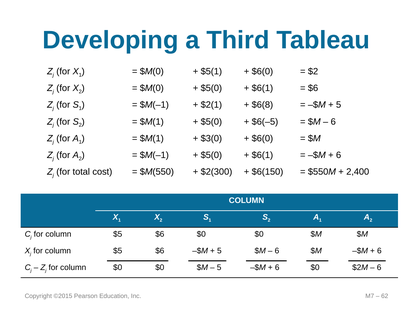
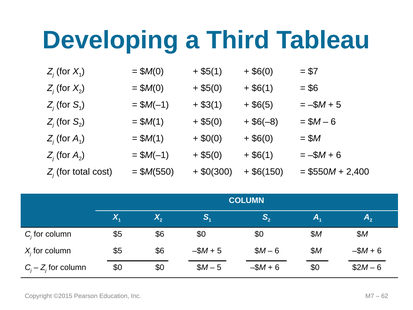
$2: $2 -> $7
$2(1: $2(1 -> $3(1
$6(8: $6(8 -> $6(5
$6(–5: $6(–5 -> $6(–8
$3(0: $3(0 -> $0(0
$2(300: $2(300 -> $0(300
